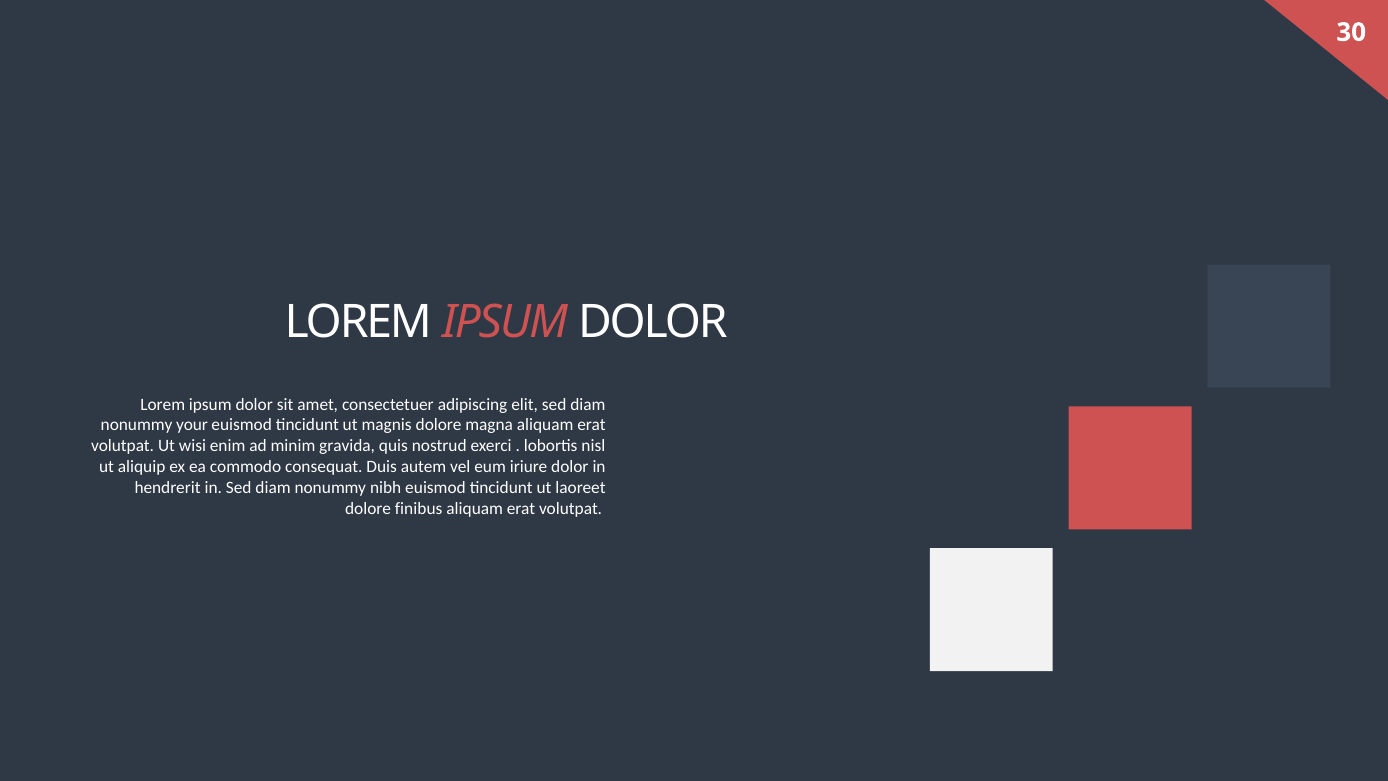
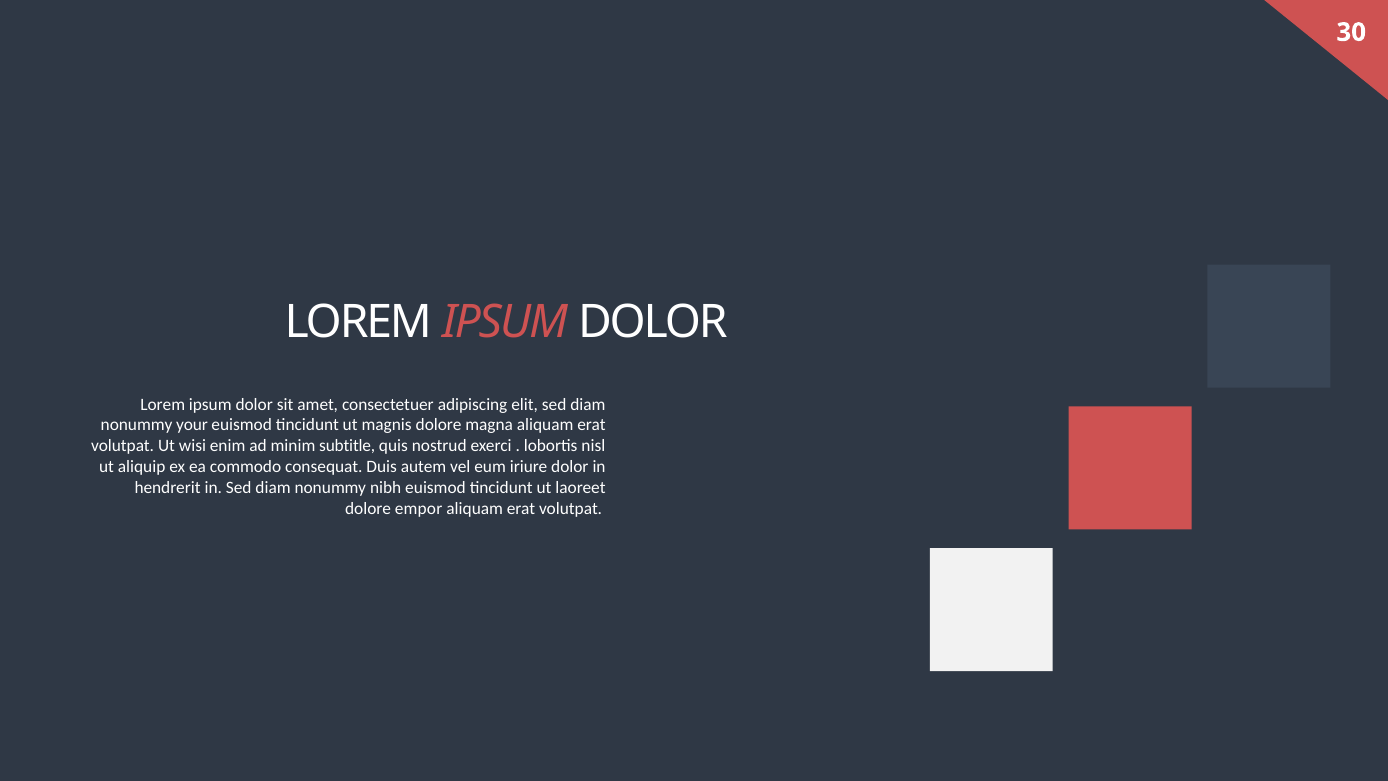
gravida: gravida -> subtitle
finibus: finibus -> empor
